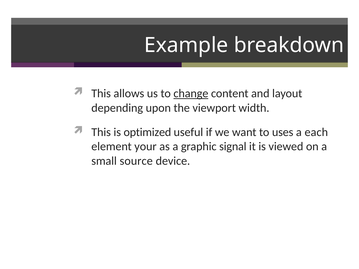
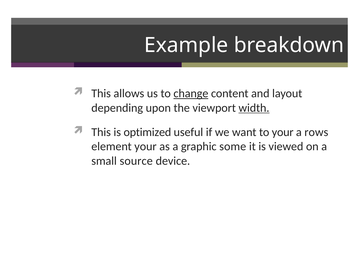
width underline: none -> present
to uses: uses -> your
each: each -> rows
signal: signal -> some
